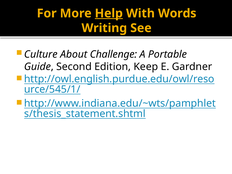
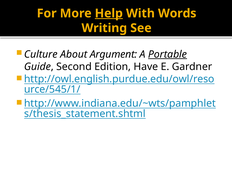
Challenge: Challenge -> Argument
Portable underline: none -> present
Keep: Keep -> Have
